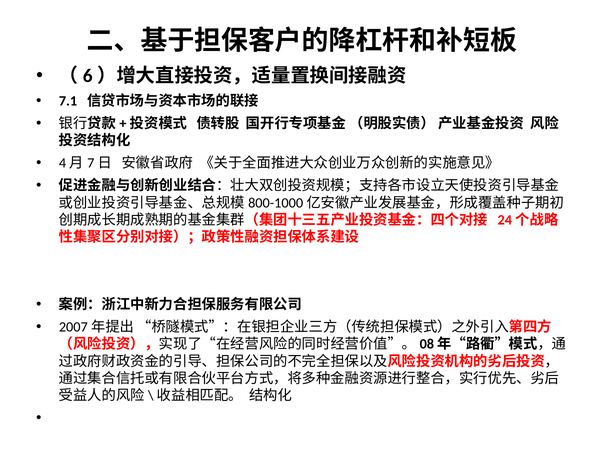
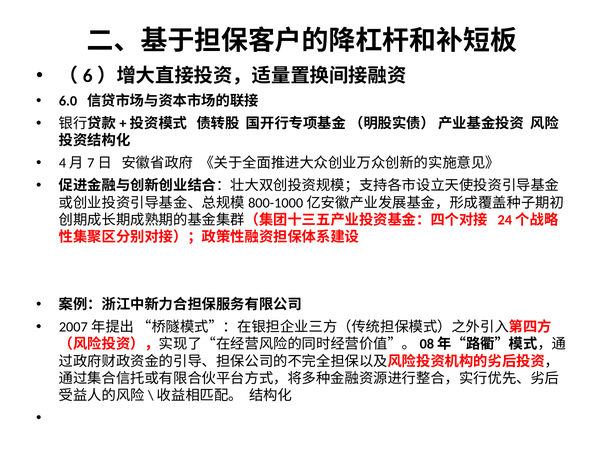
7.1: 7.1 -> 6.0
